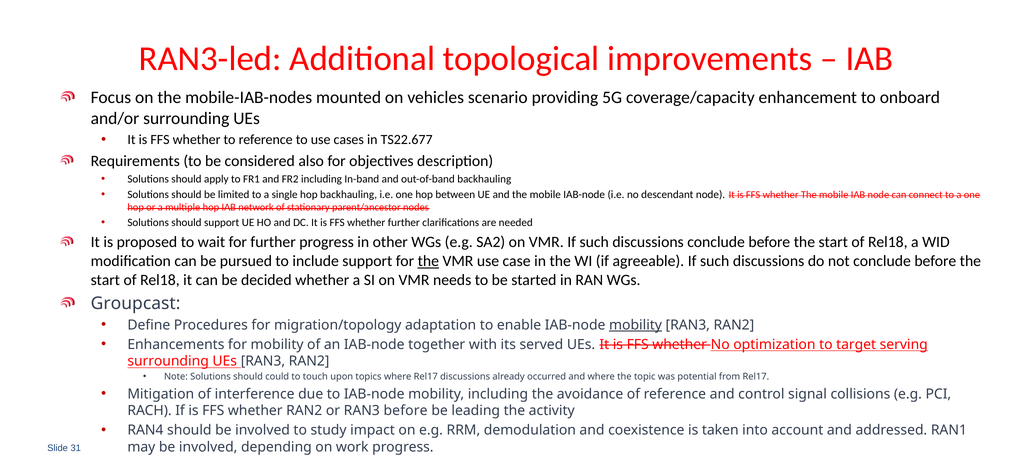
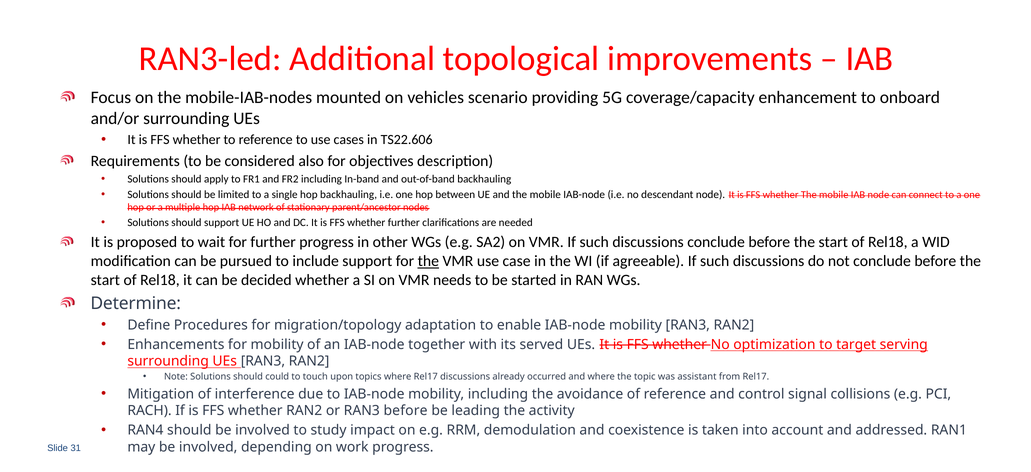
TS22.677: TS22.677 -> TS22.606
Groupcast: Groupcast -> Determine
mobility at (636, 325) underline: present -> none
potential: potential -> assistant
